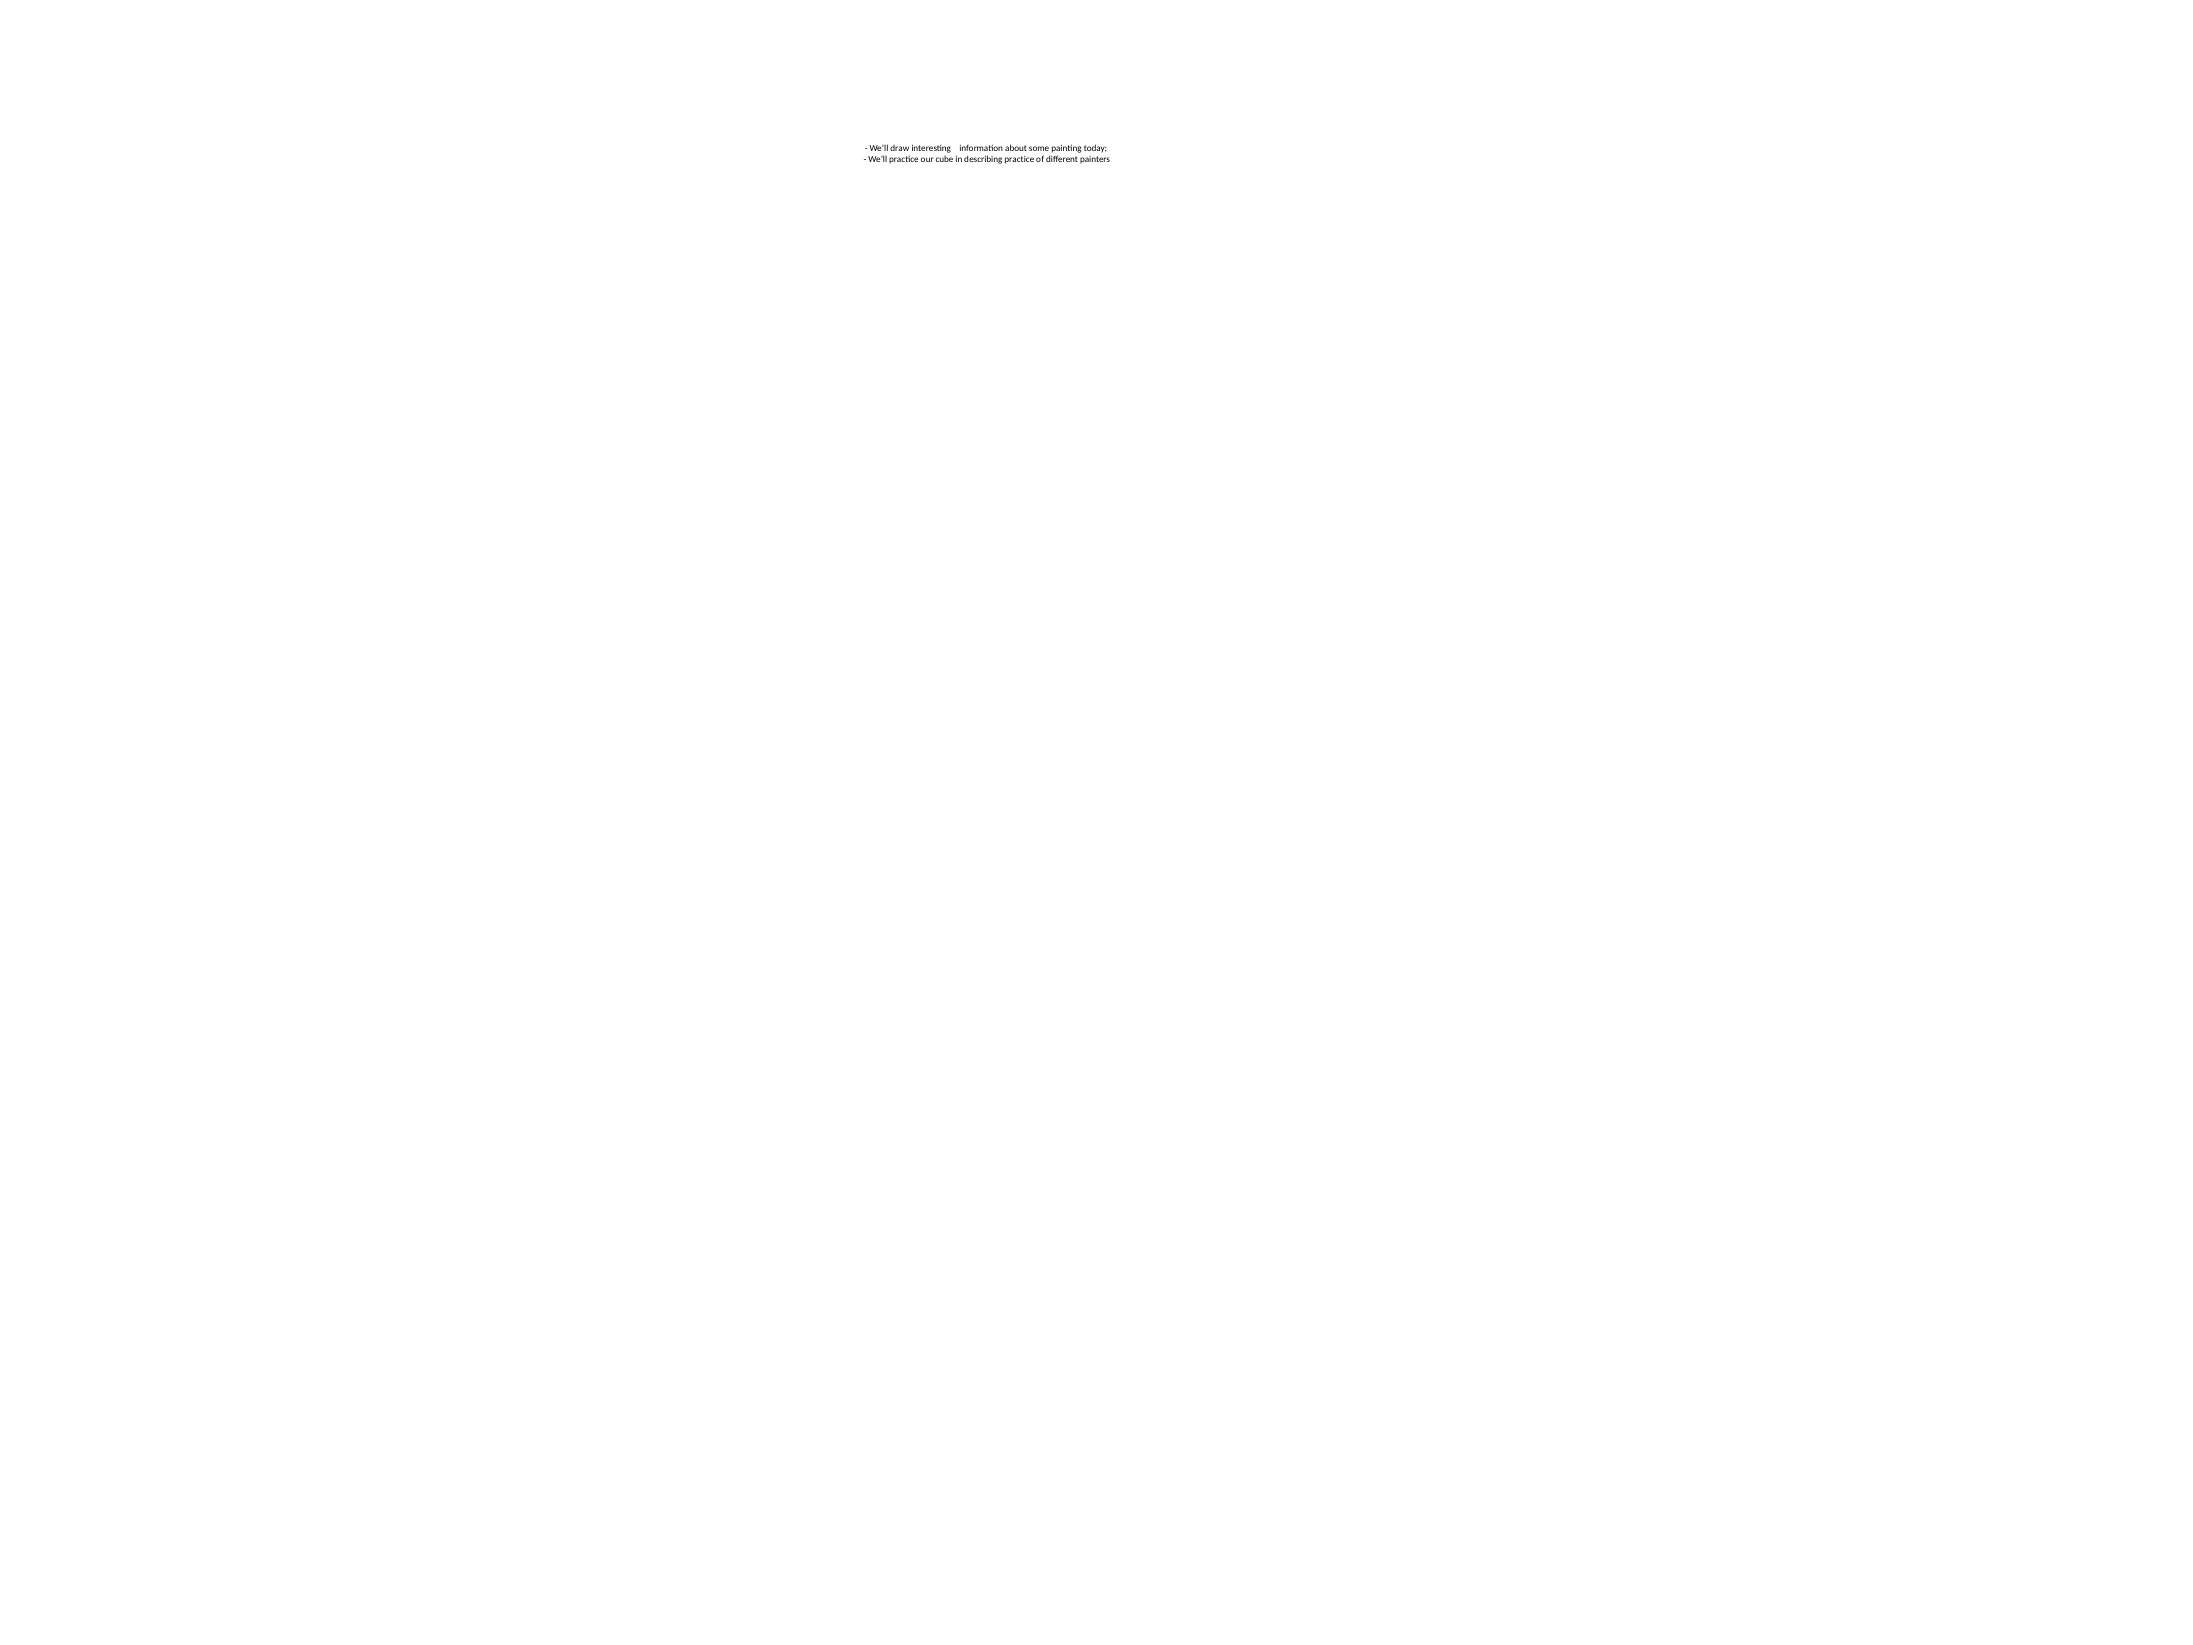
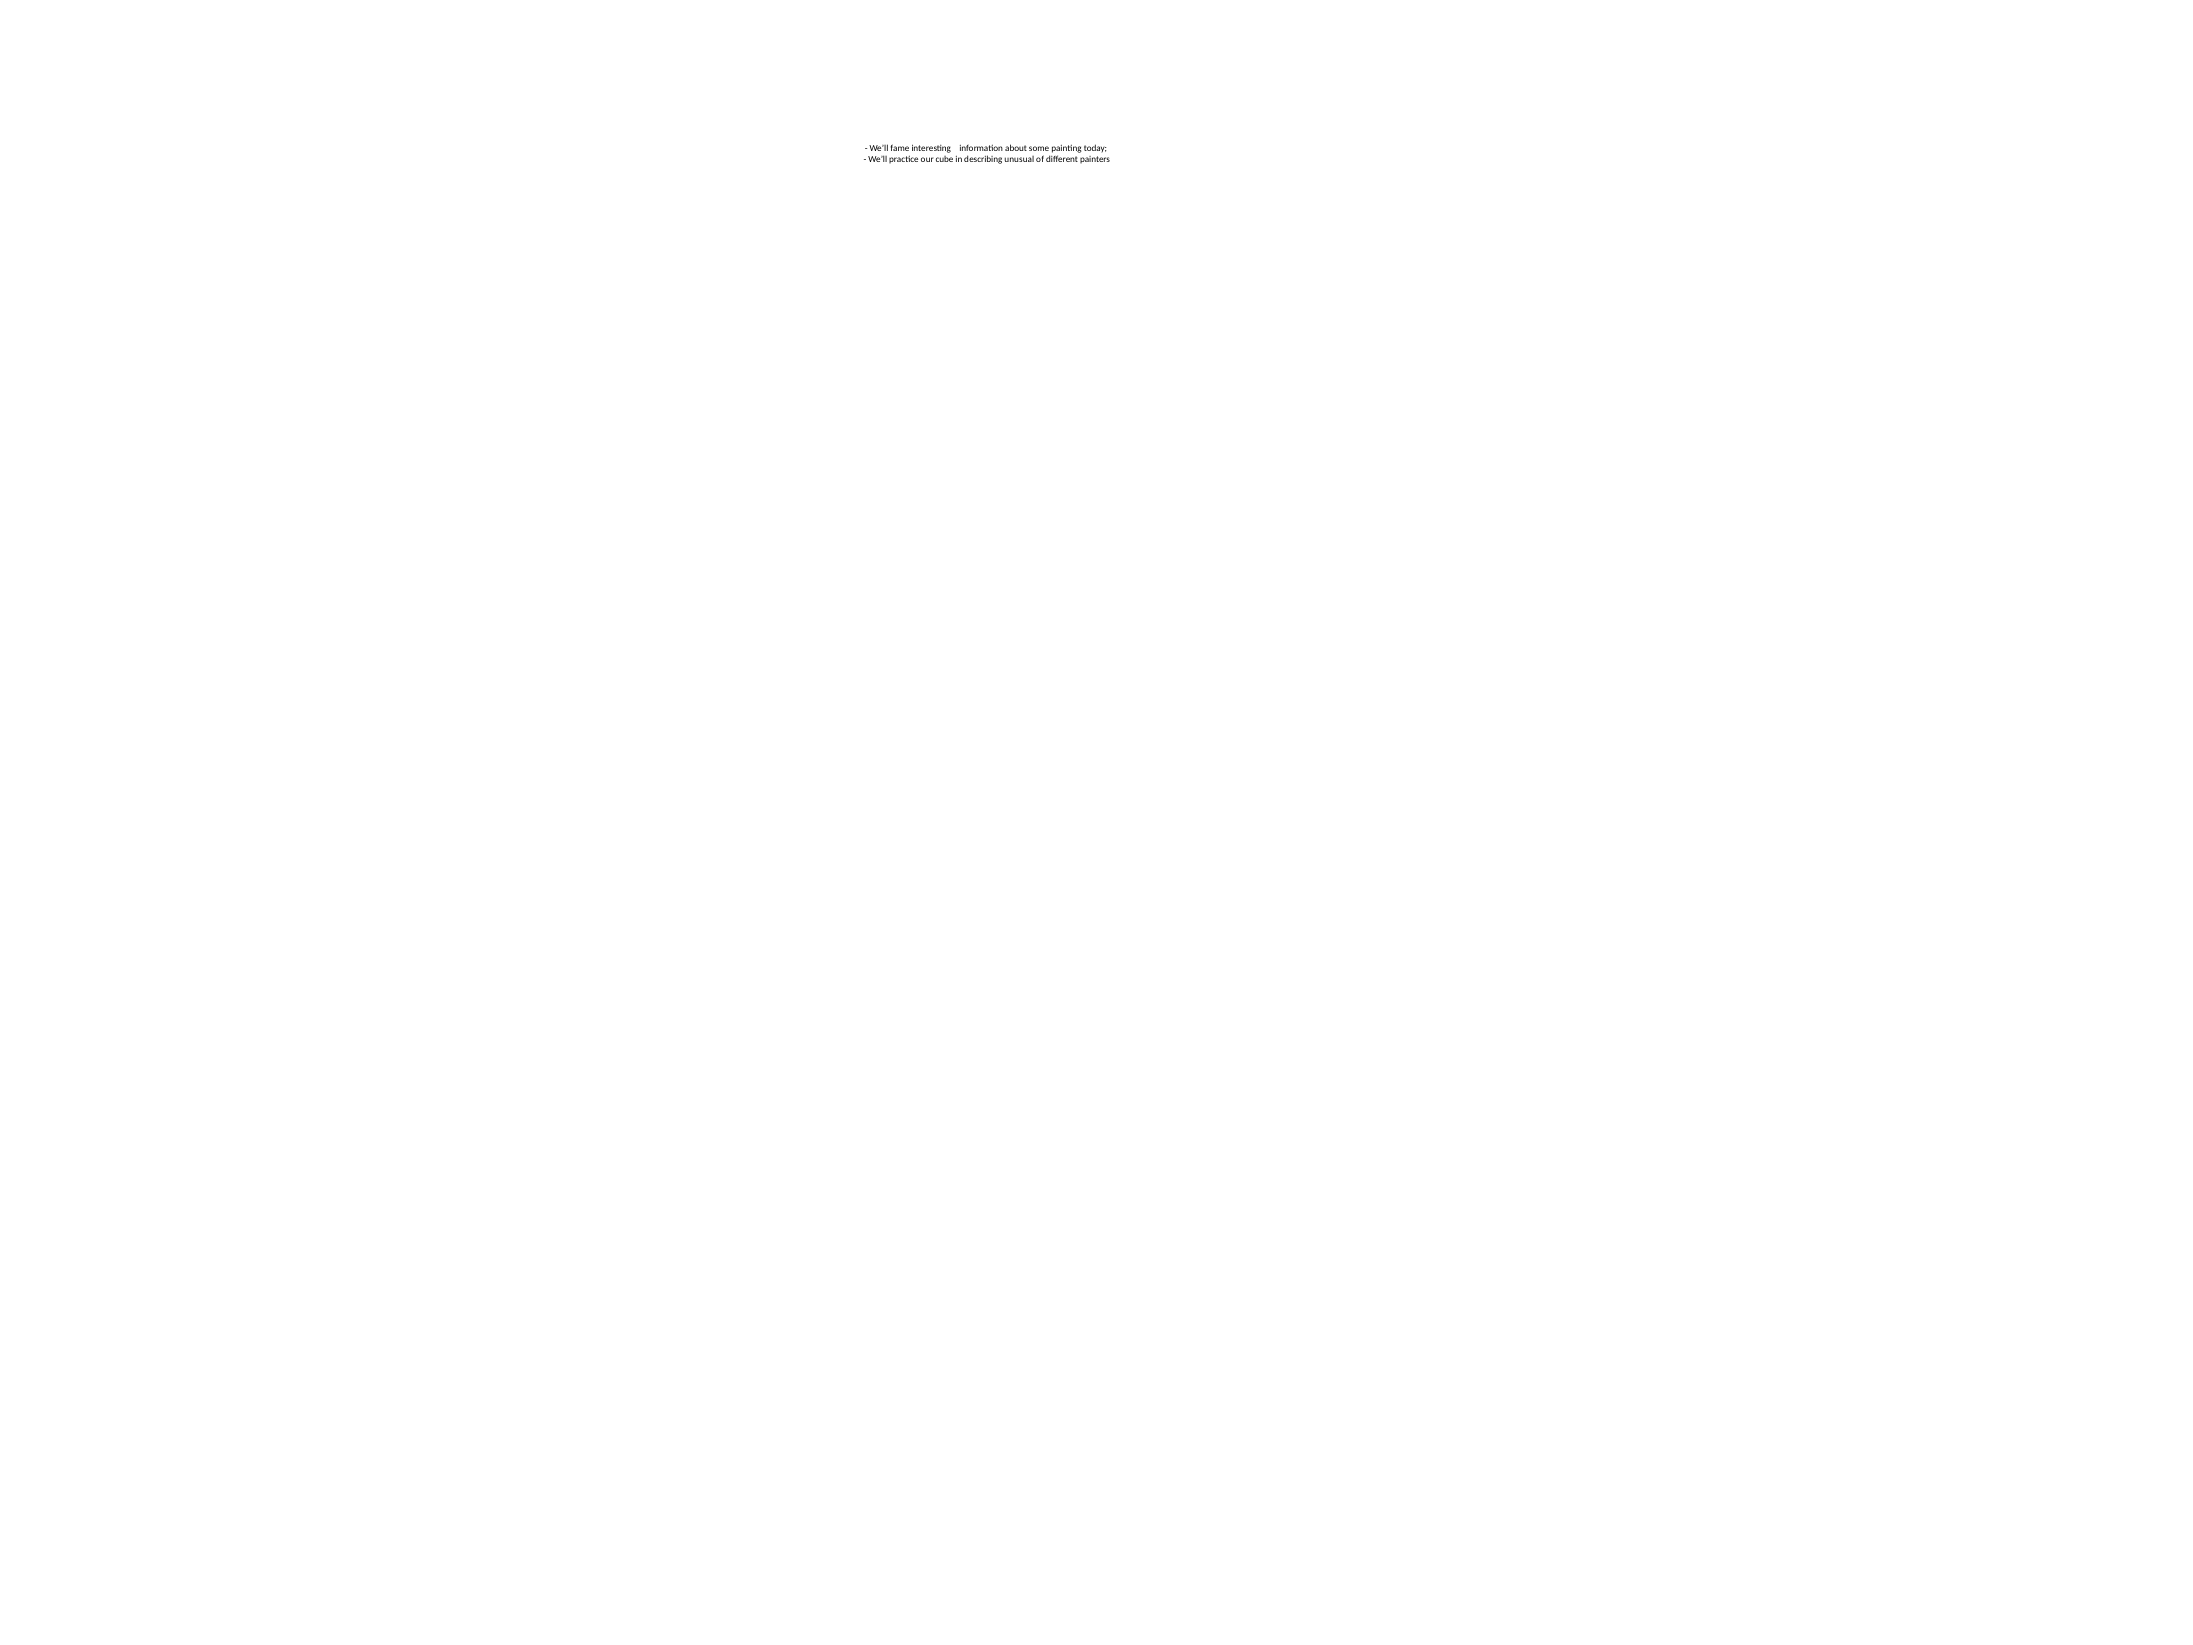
draw: draw -> fame
describing practice: practice -> unusual
